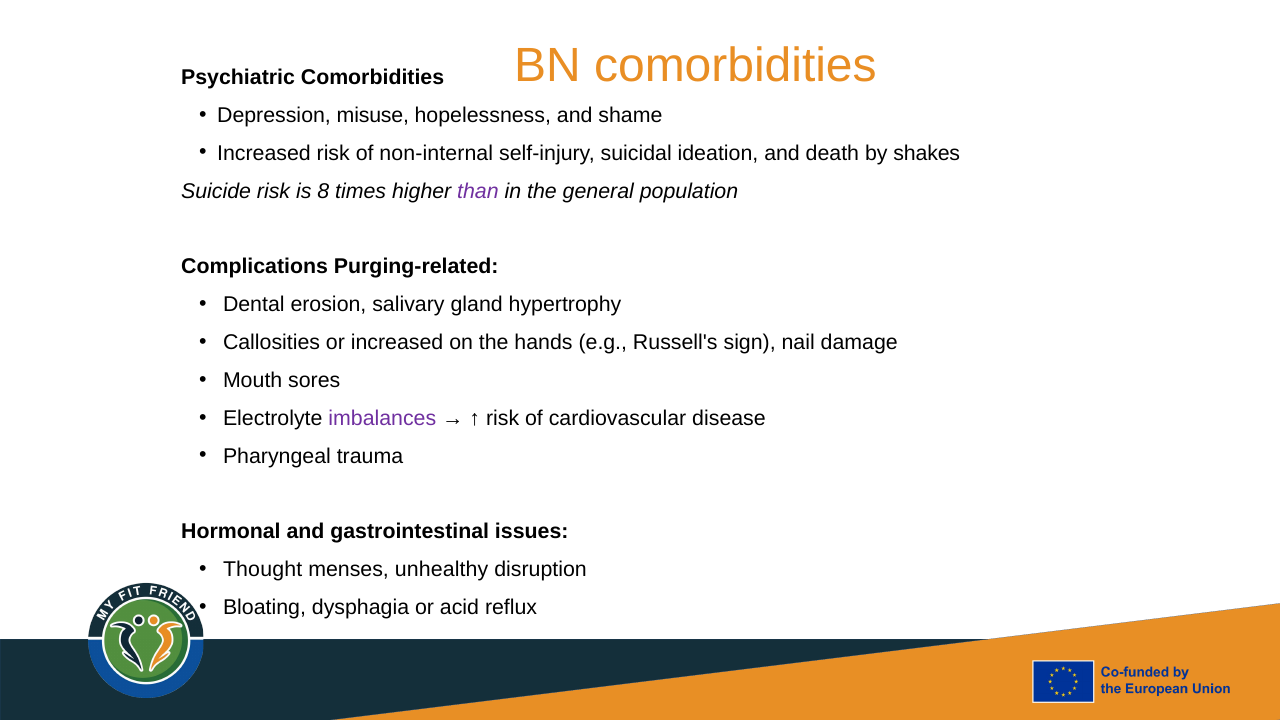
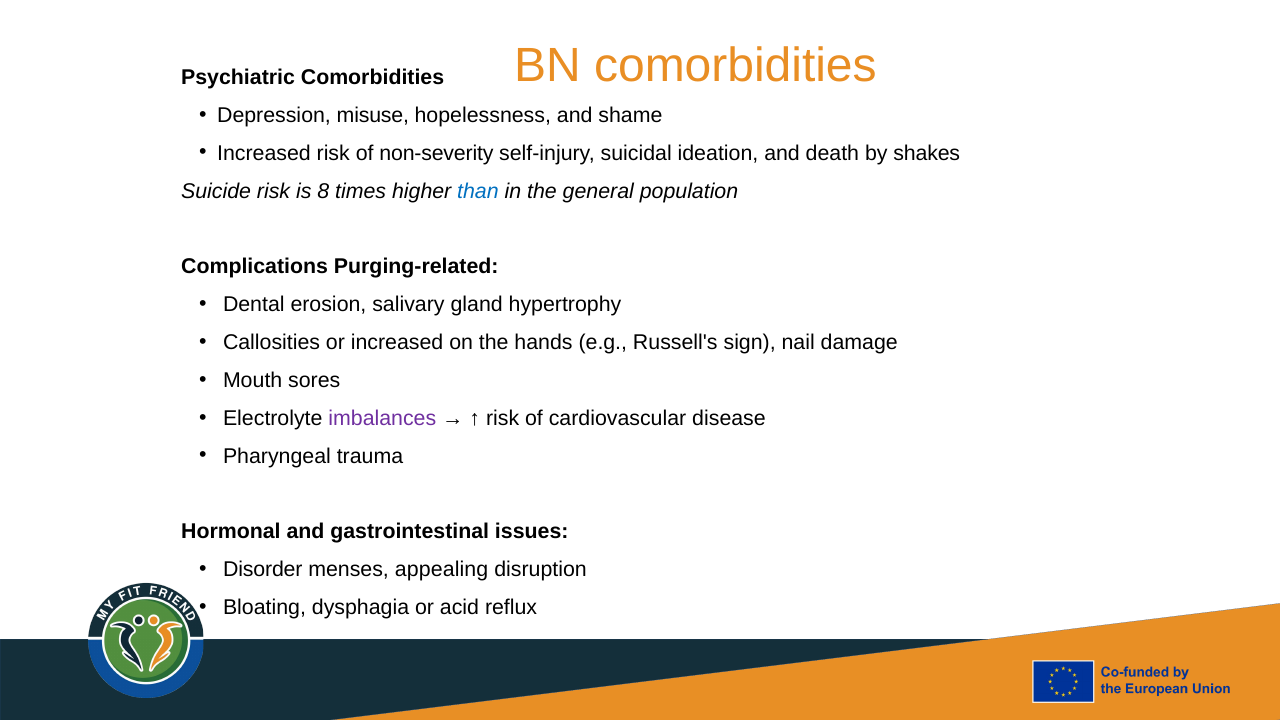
non-internal: non-internal -> non-severity
than colour: purple -> blue
Thought: Thought -> Disorder
unhealthy: unhealthy -> appealing
